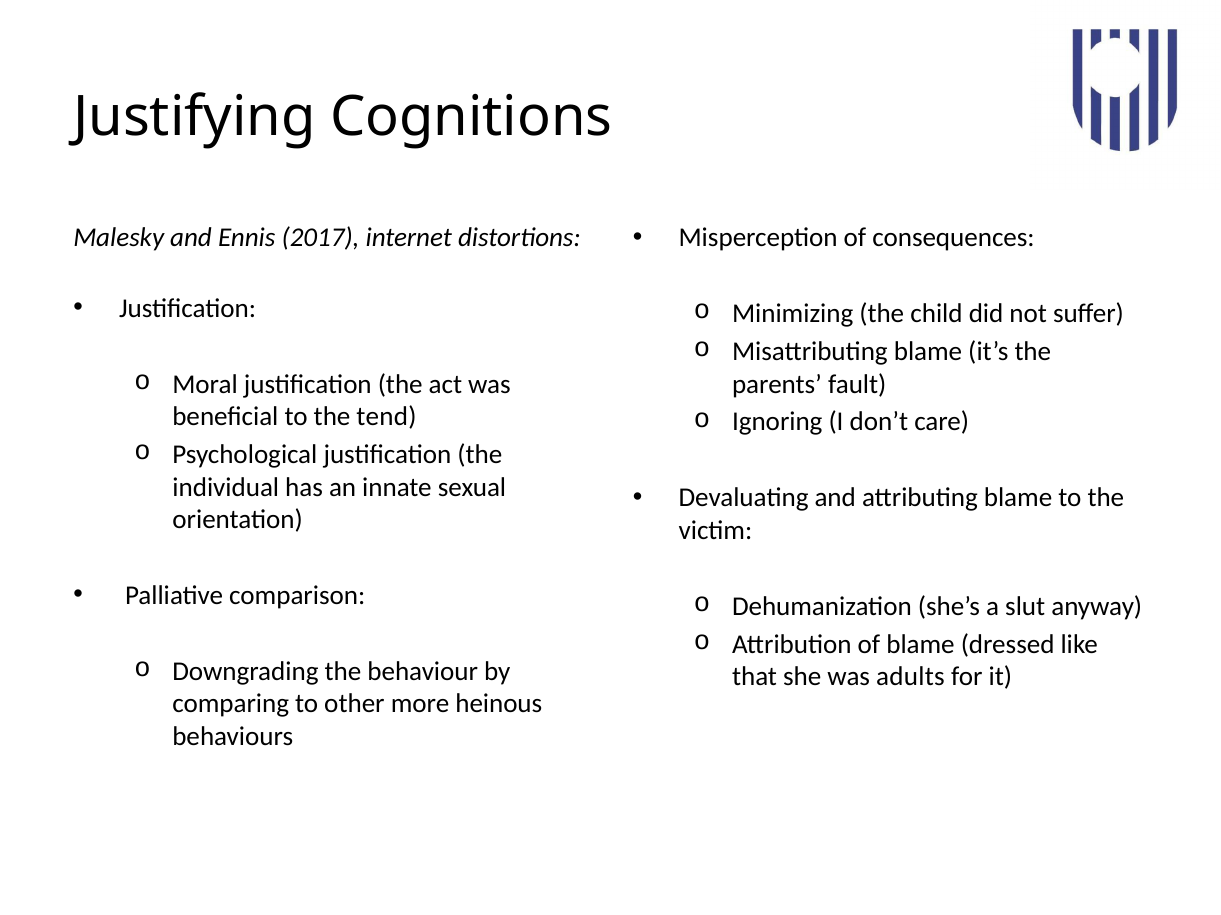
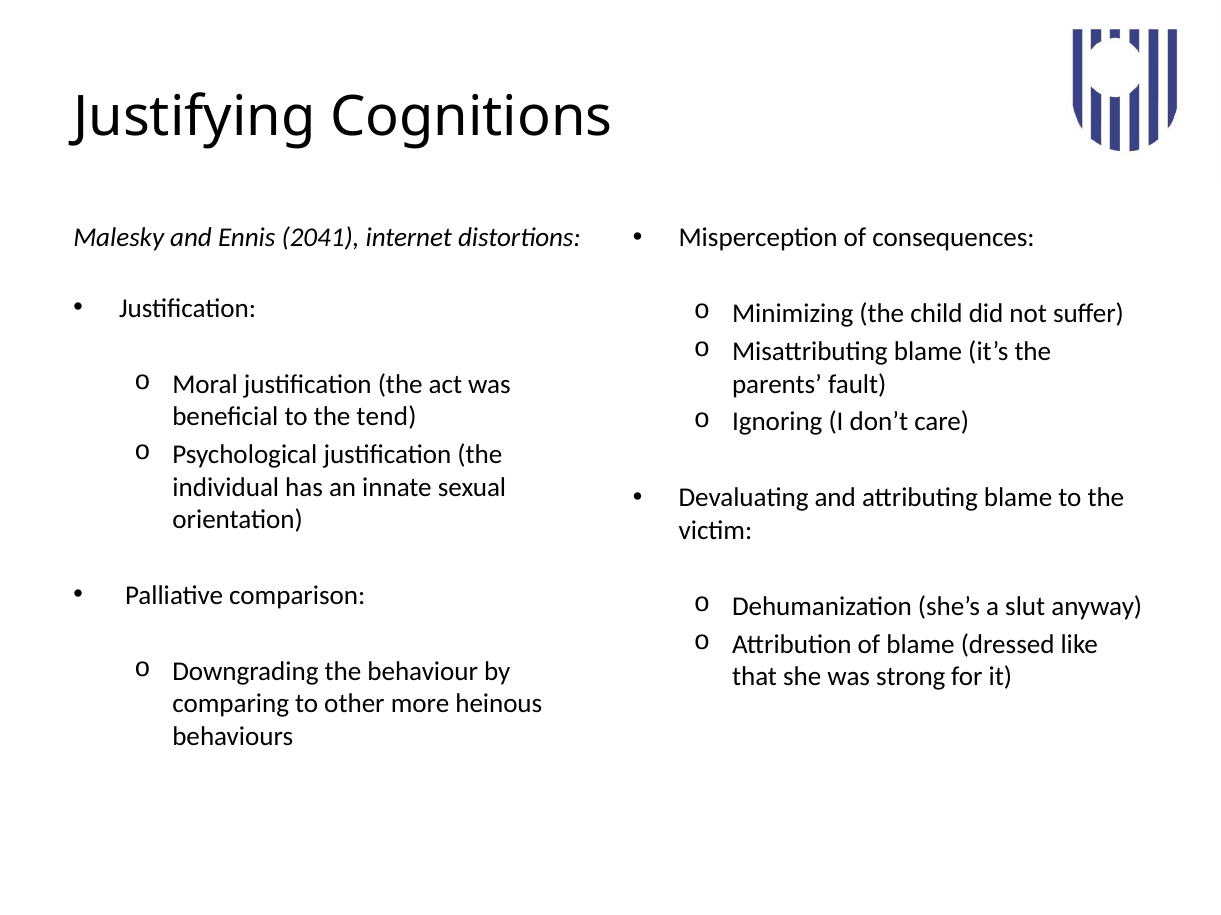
2017: 2017 -> 2041
adults: adults -> strong
